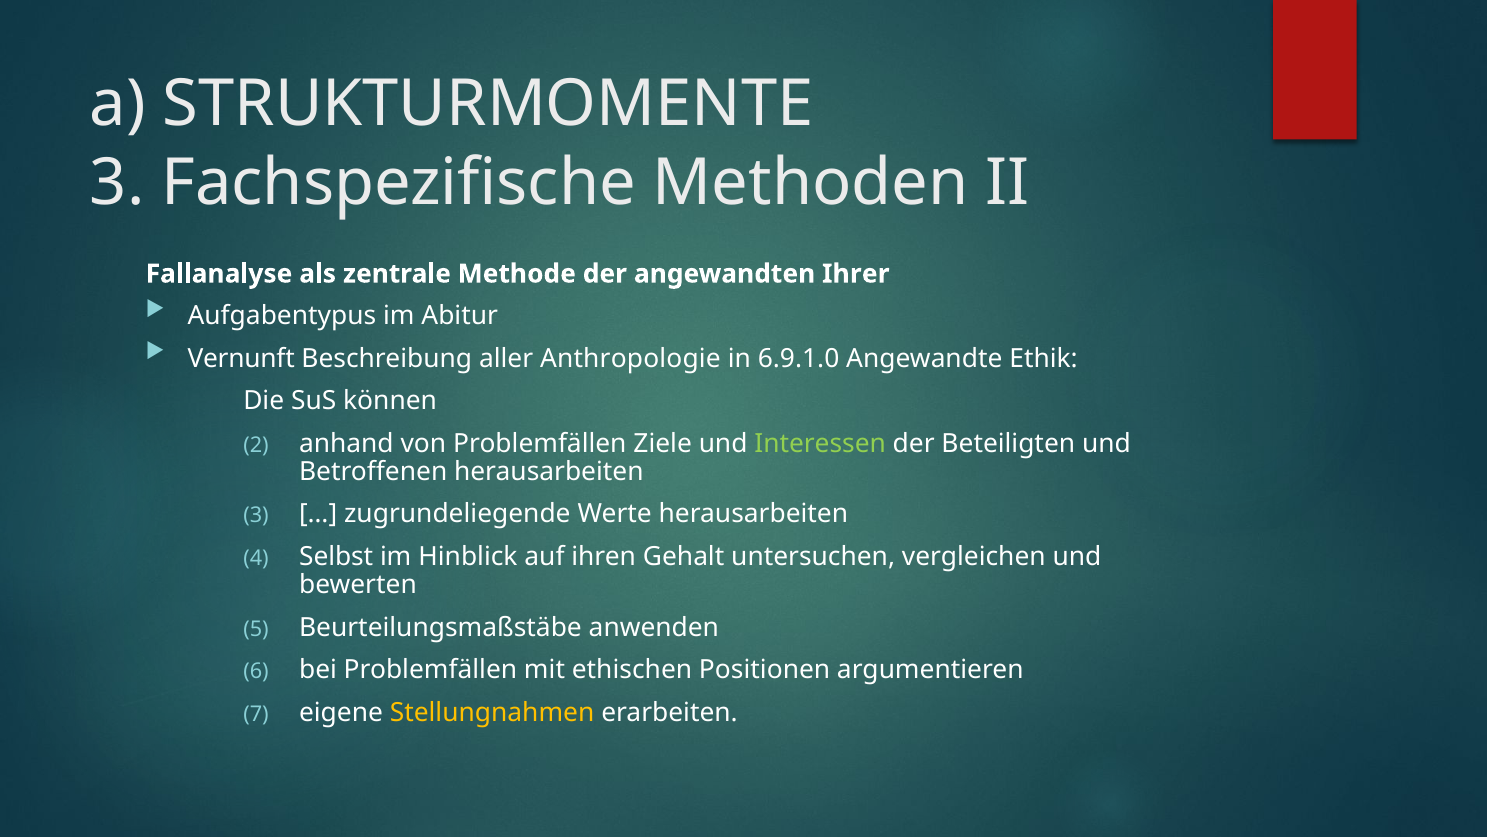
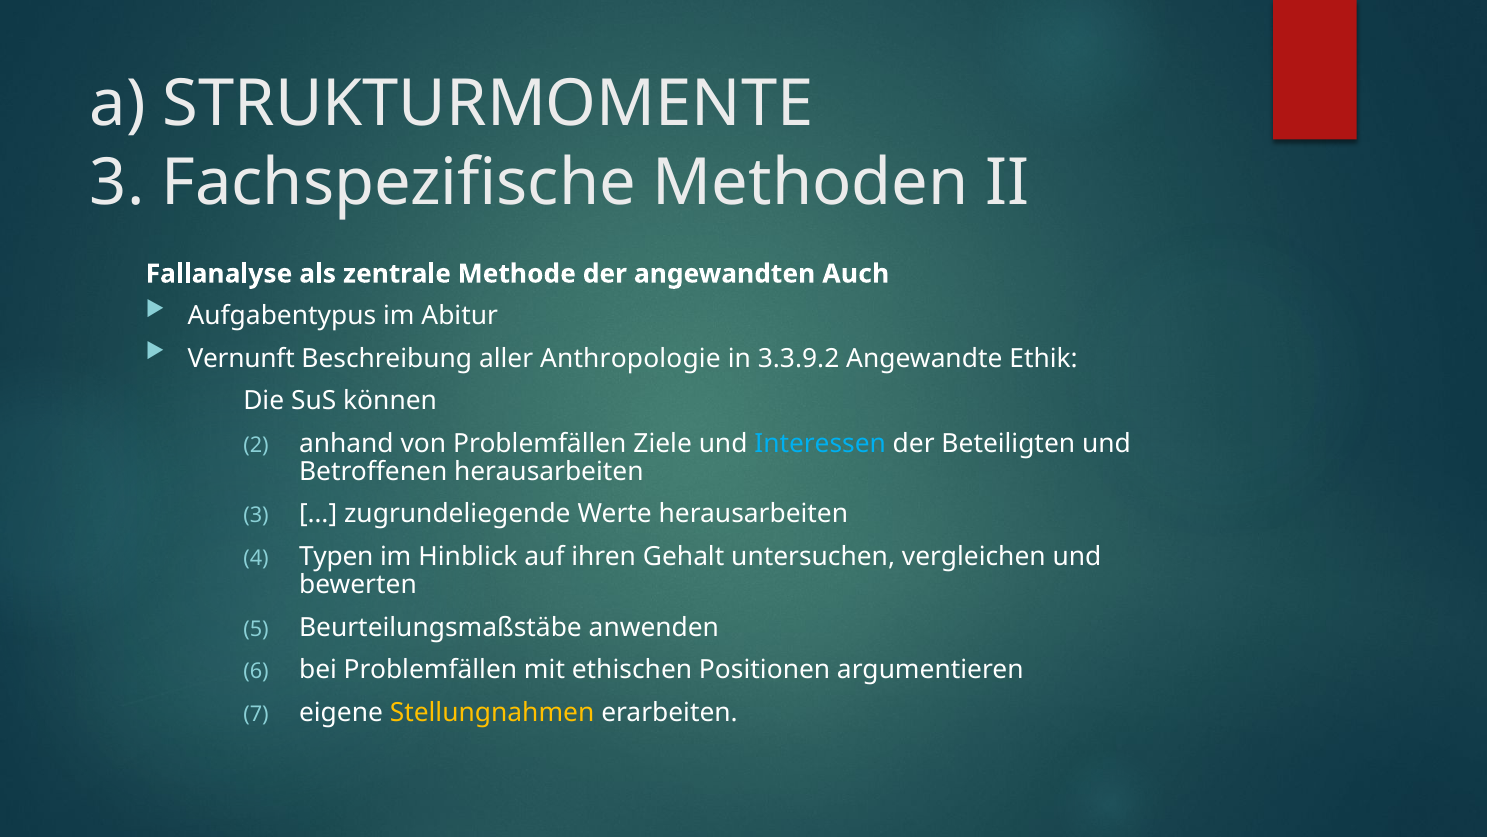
Ihrer: Ihrer -> Auch
6.9.1.0: 6.9.1.0 -> 3.3.9.2
Interessen colour: light green -> light blue
Selbst: Selbst -> Typen
